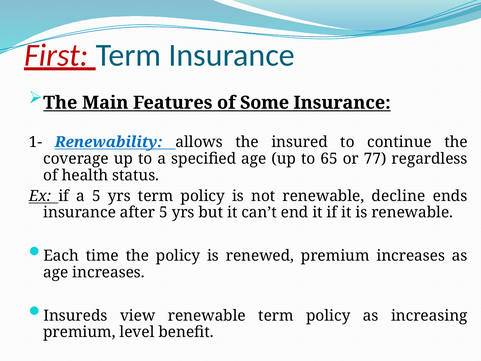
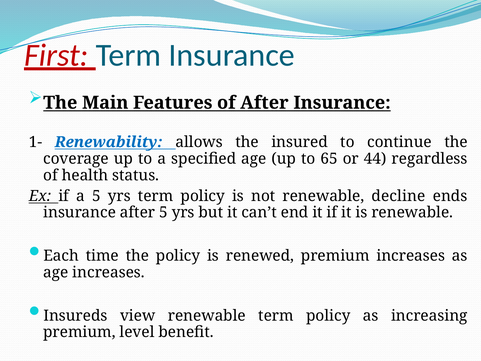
of Some: Some -> After
77: 77 -> 44
